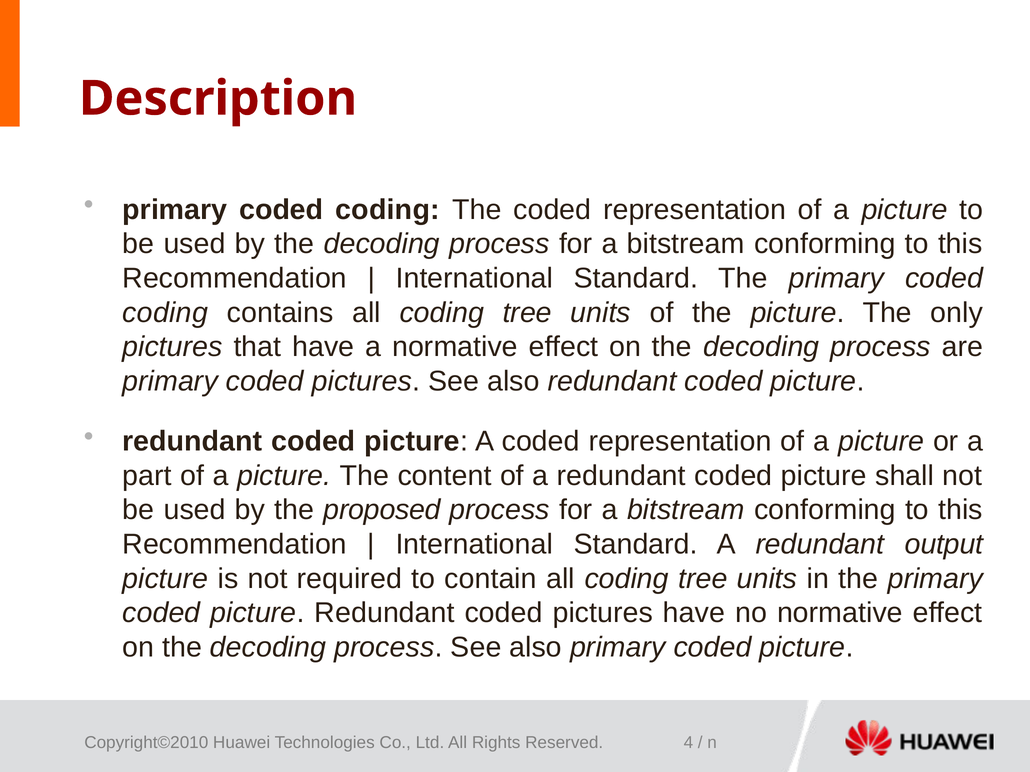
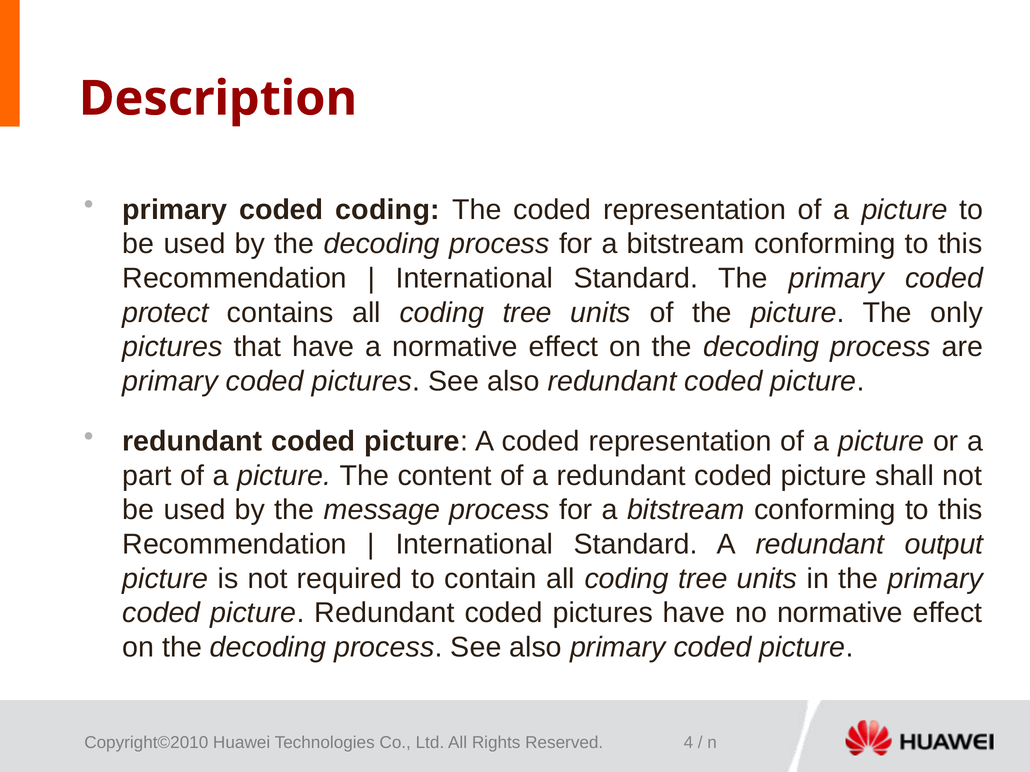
coding at (165, 313): coding -> protect
proposed: proposed -> message
